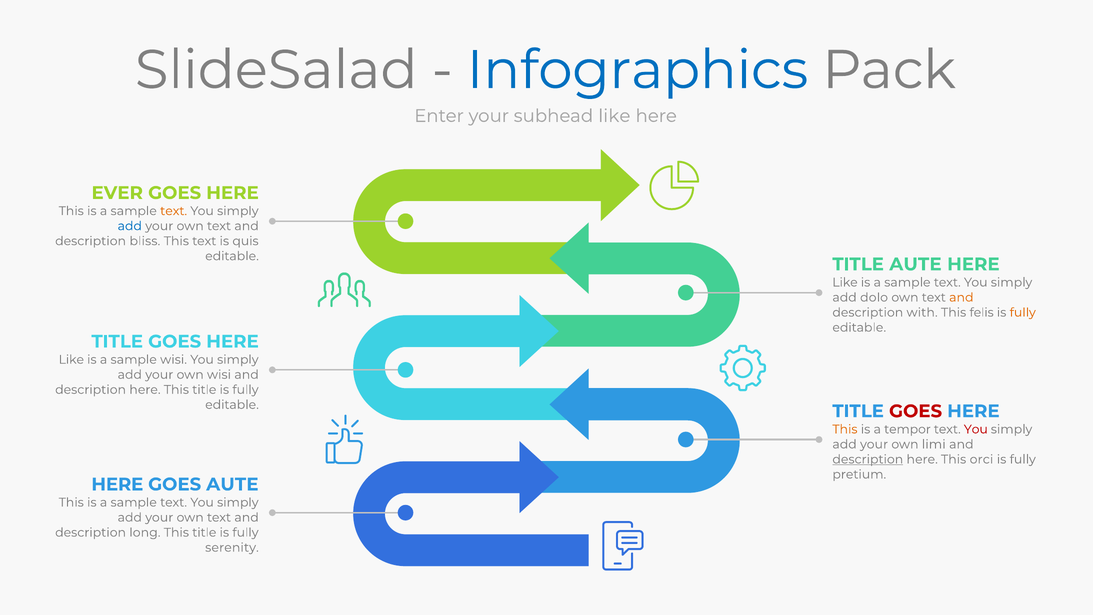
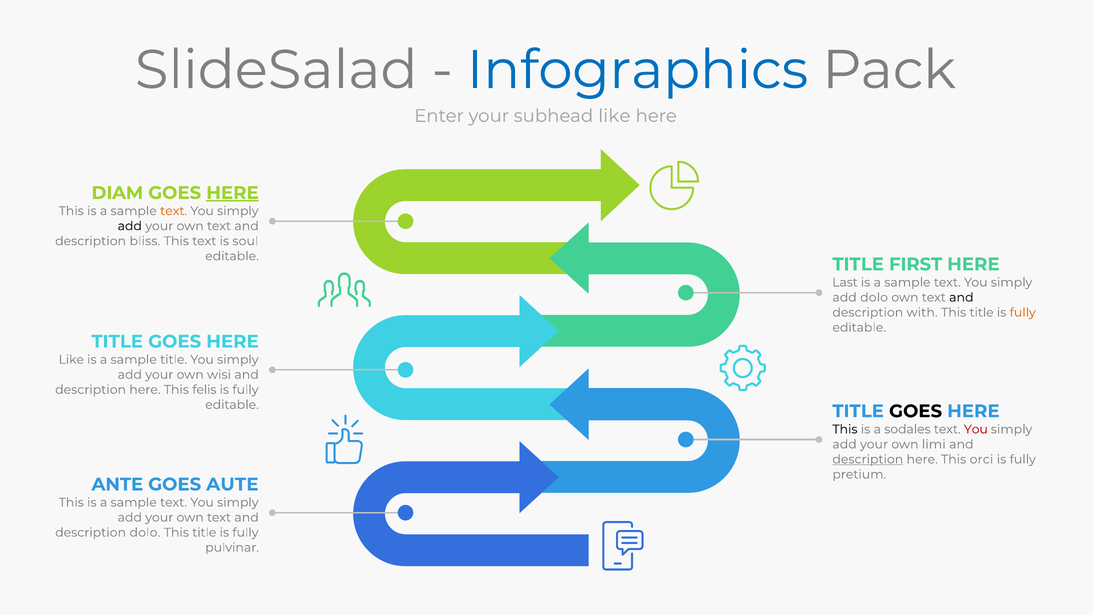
EVER: EVER -> DIAM
HERE at (232, 193) underline: none -> present
add at (130, 226) colour: blue -> black
quis: quis -> soul
TITLE AUTE: AUTE -> FIRST
Like at (845, 282): Like -> Last
and at (961, 297) colour: orange -> black
felis at (982, 312): felis -> title
sample wisi: wisi -> title
here This title: title -> felis
GOES at (916, 411) colour: red -> black
This at (845, 429) colour: orange -> black
tempor: tempor -> sodales
HERE at (117, 484): HERE -> ANTE
description long: long -> dolo
serenity: serenity -> pulvinar
